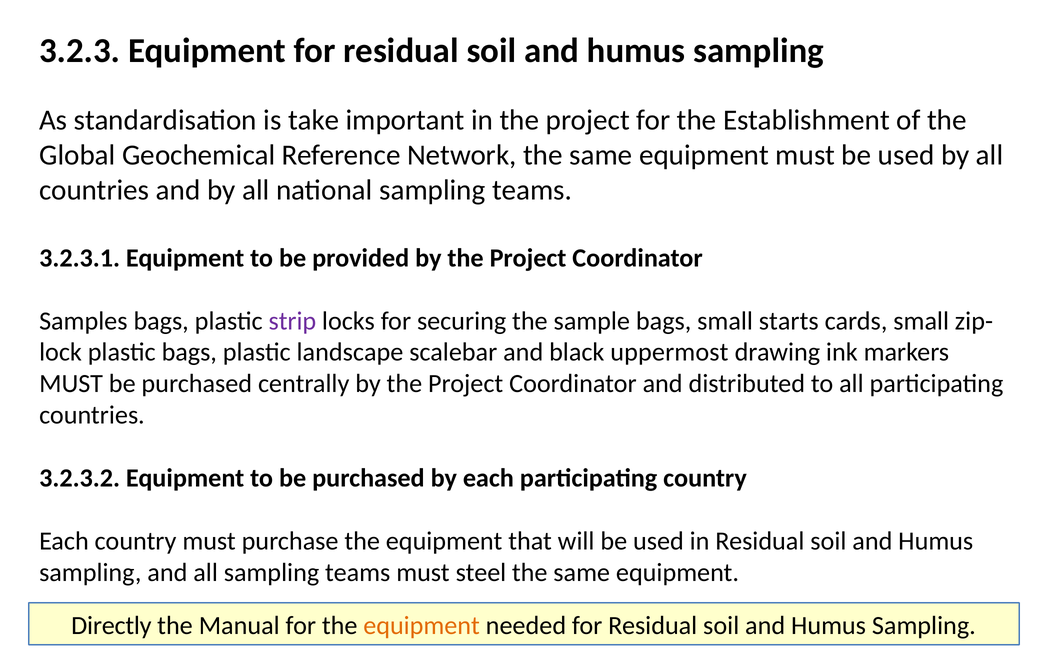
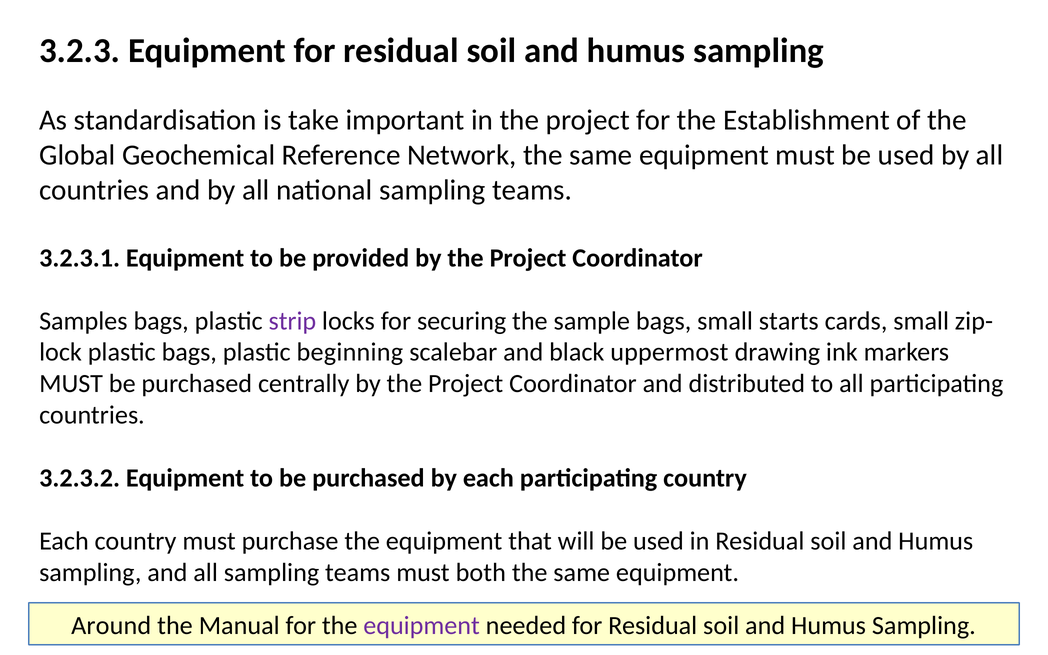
landscape: landscape -> beginning
steel: steel -> both
Directly: Directly -> Around
equipment at (422, 626) colour: orange -> purple
